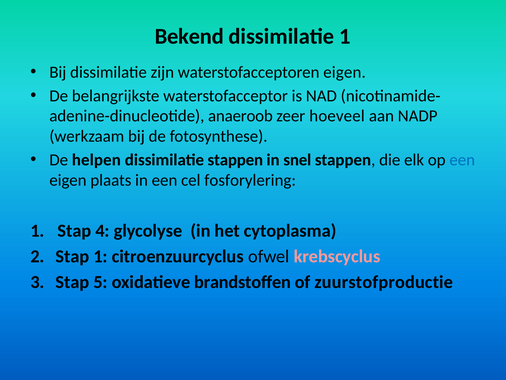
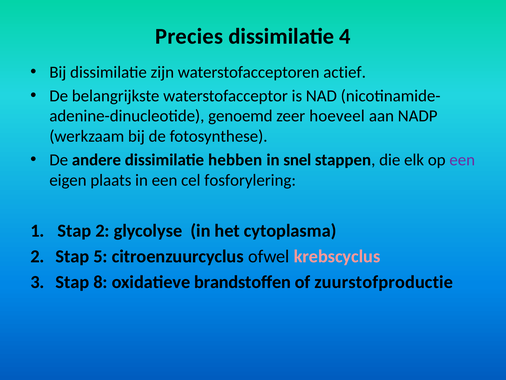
Bekend: Bekend -> Precies
dissimilatie 1: 1 -> 4
waterstofacceptoren eigen: eigen -> actief
anaeroob: anaeroob -> genoemd
helpen: helpen -> andere
dissimilatie stappen: stappen -> hebben
een at (462, 160) colour: blue -> purple
Stap 4: 4 -> 2
Stap 1: 1 -> 5
5: 5 -> 8
